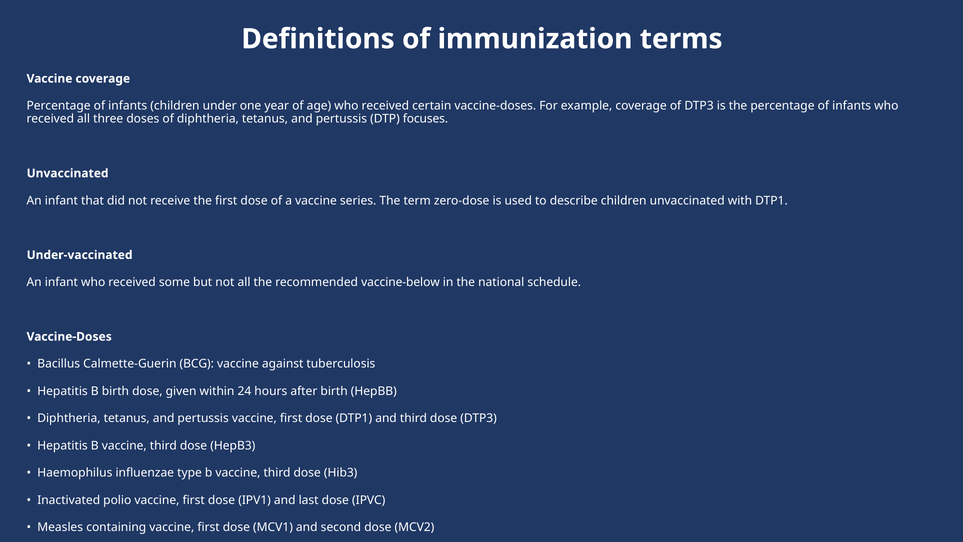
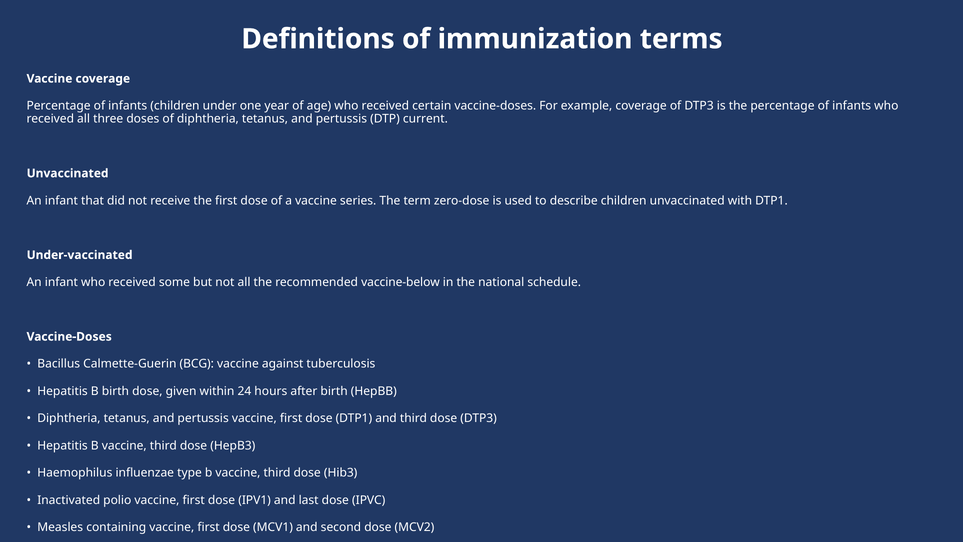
DTP focuses: focuses -> current
